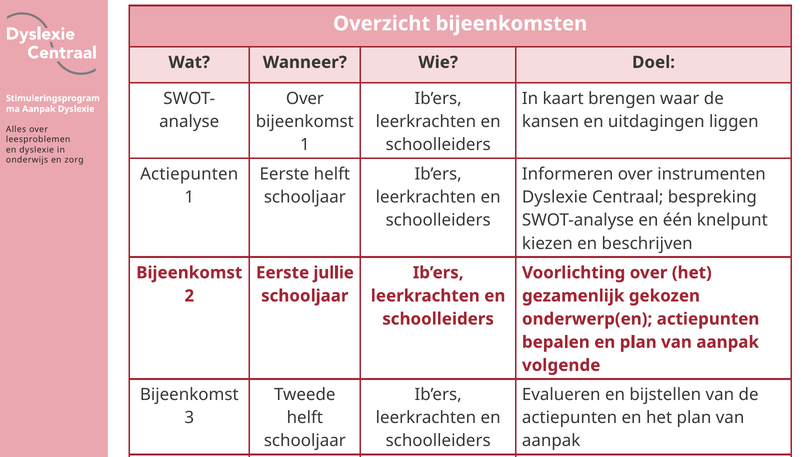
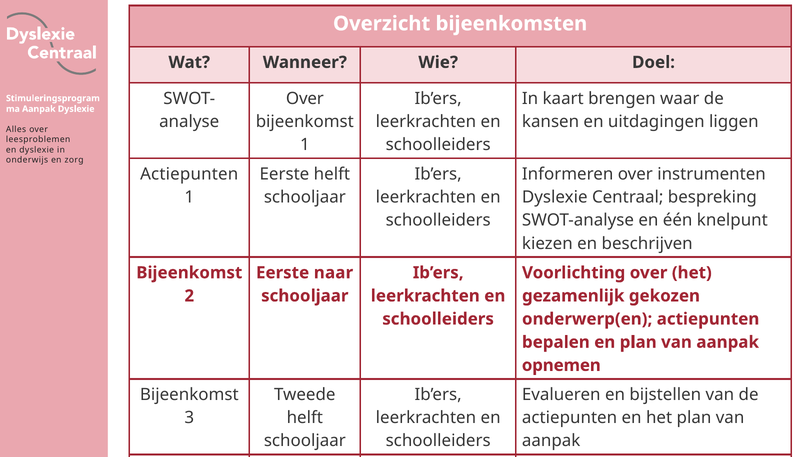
jullie: jullie -> naar
volgende: volgende -> opnemen
